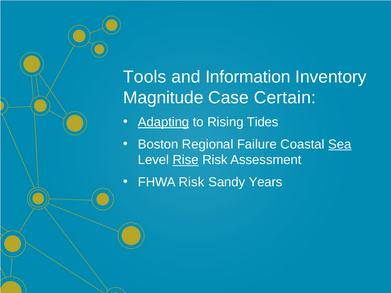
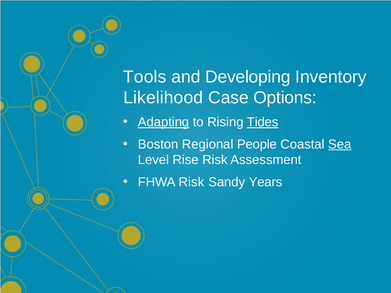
Information: Information -> Developing
Magnitude: Magnitude -> Likelihood
Certain: Certain -> Options
Tides underline: none -> present
Failure: Failure -> People
Rise underline: present -> none
